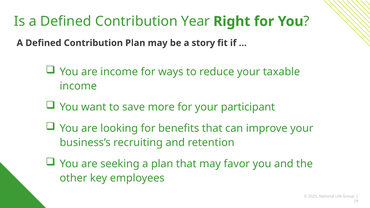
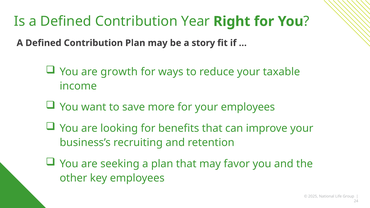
are income: income -> growth
your participant: participant -> employees
